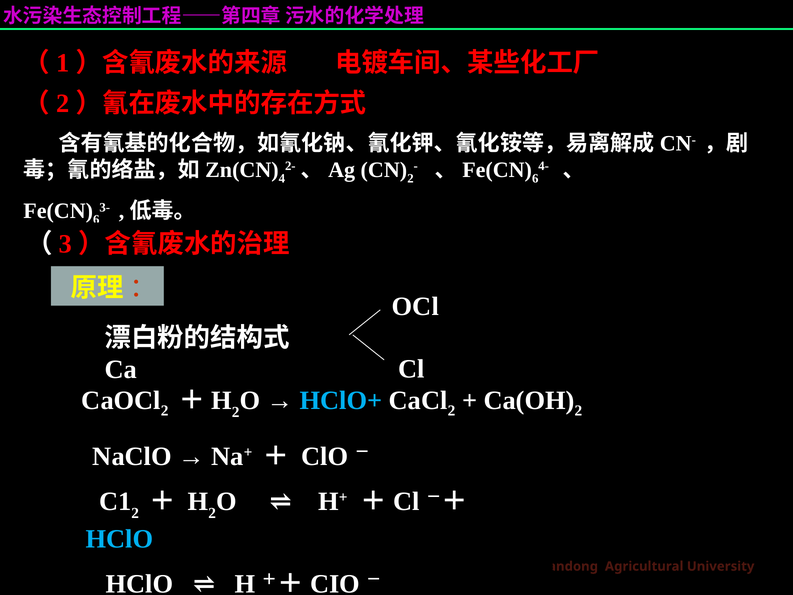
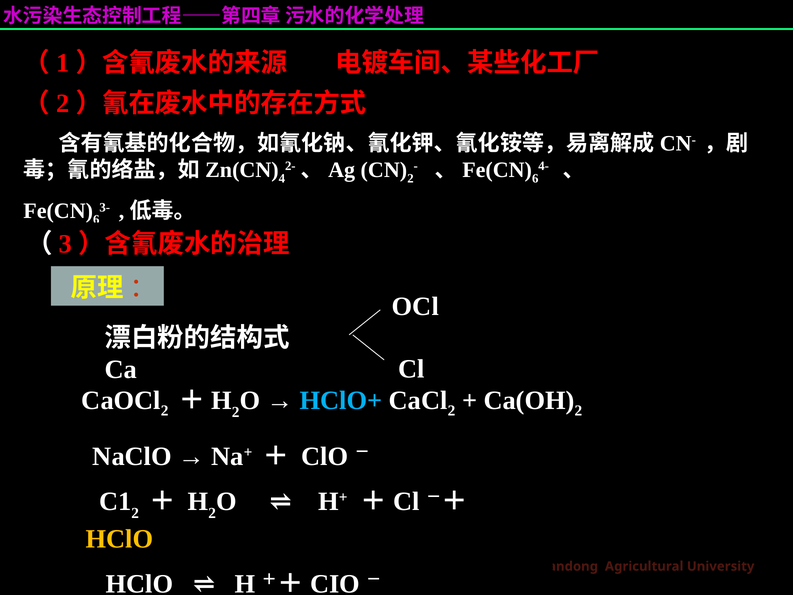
HClO at (120, 539) colour: light blue -> yellow
